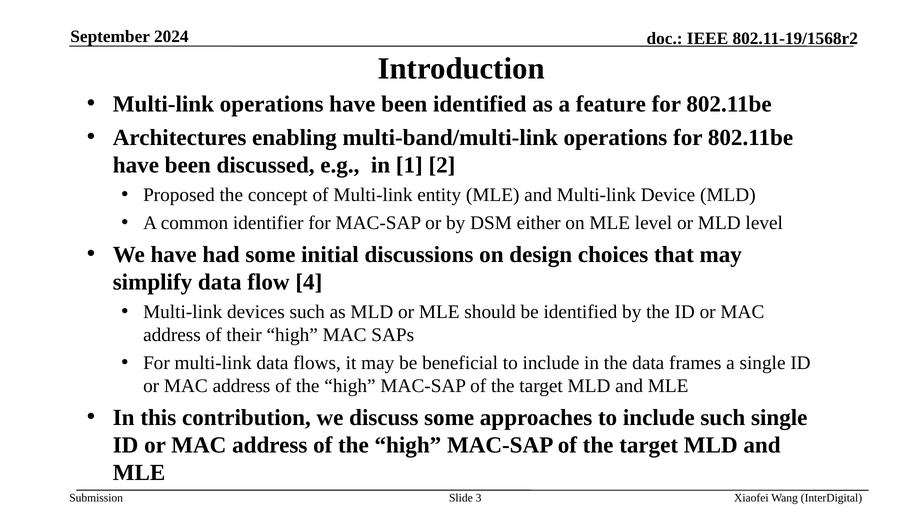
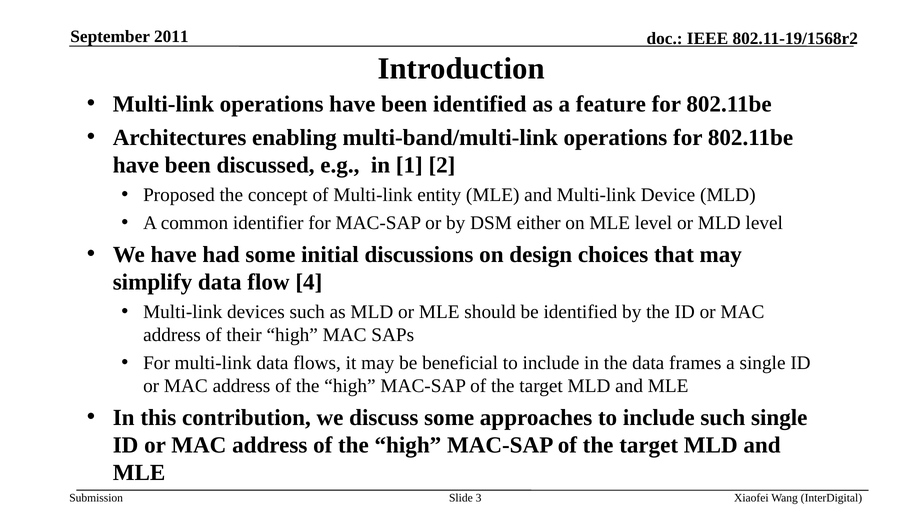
2024: 2024 -> 2011
